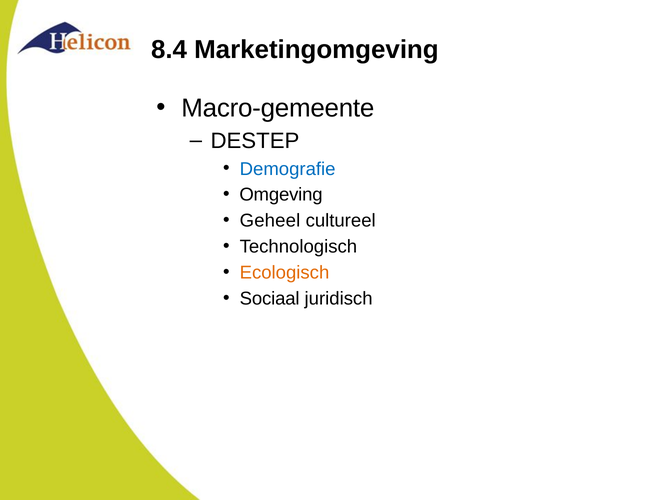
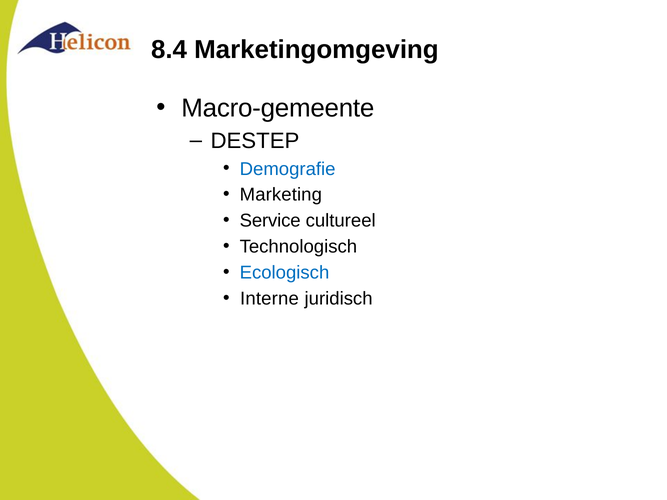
Omgeving: Omgeving -> Marketing
Geheel: Geheel -> Service
Ecologisch colour: orange -> blue
Sociaal: Sociaal -> Interne
